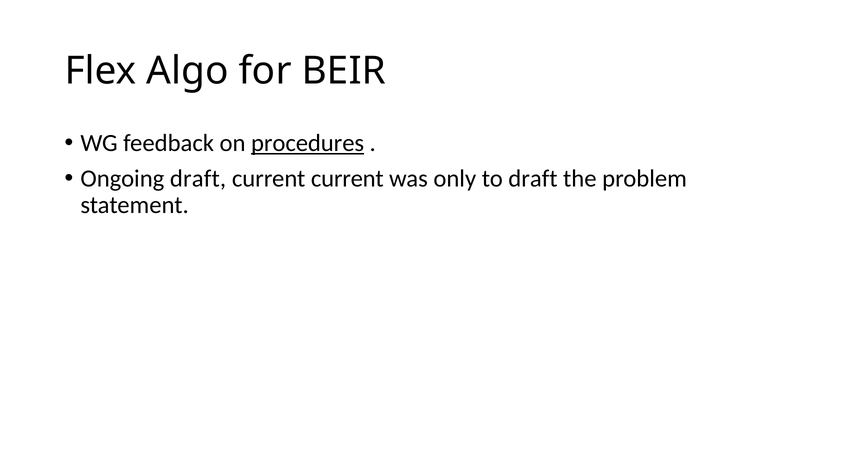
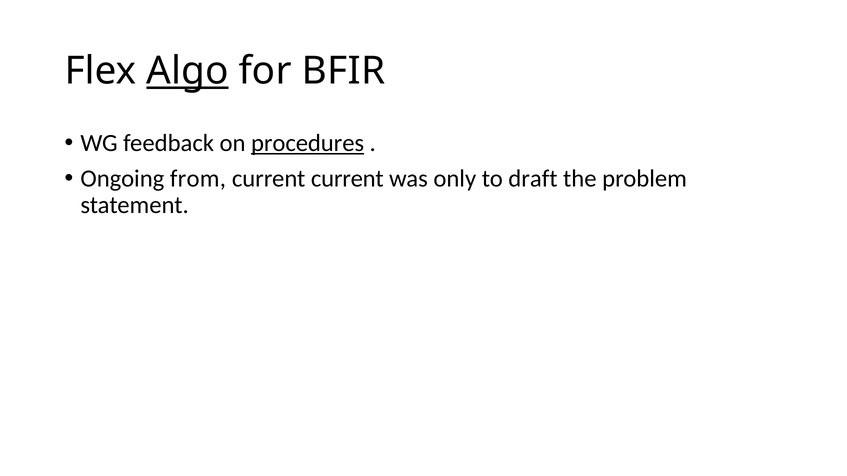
Algo underline: none -> present
BEIR: BEIR -> BFIR
Ongoing draft: draft -> from
